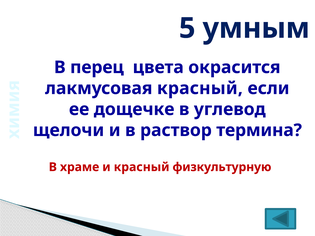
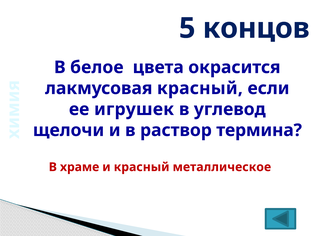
умным: умным -> концов
перец: перец -> белое
дощечке: дощечке -> игрушек
физкультурную: физкультурную -> металлическое
